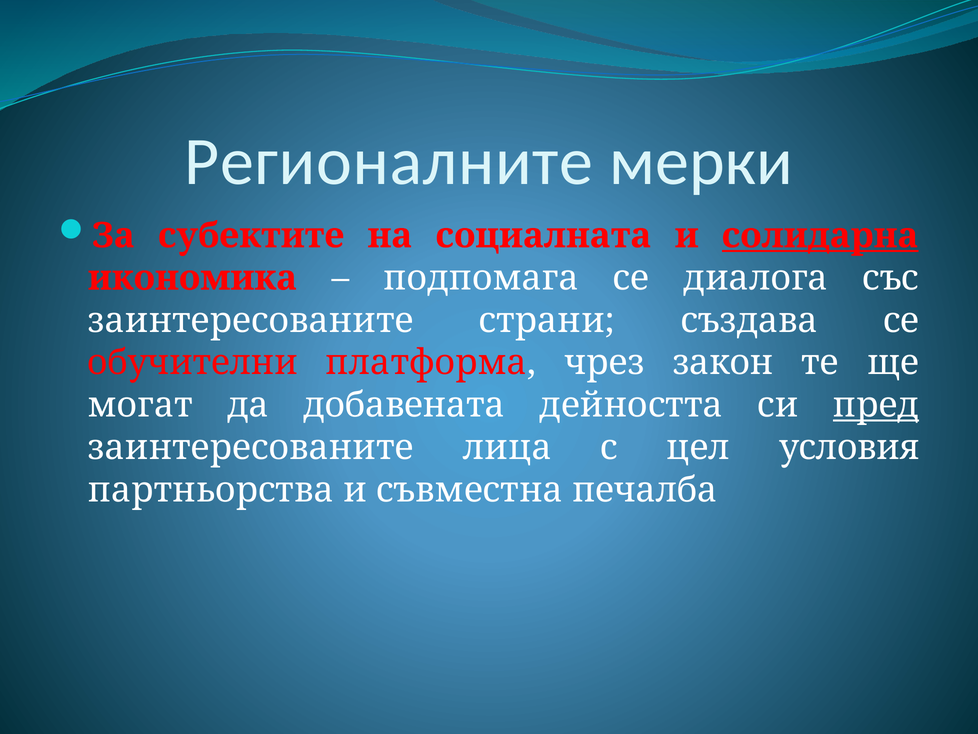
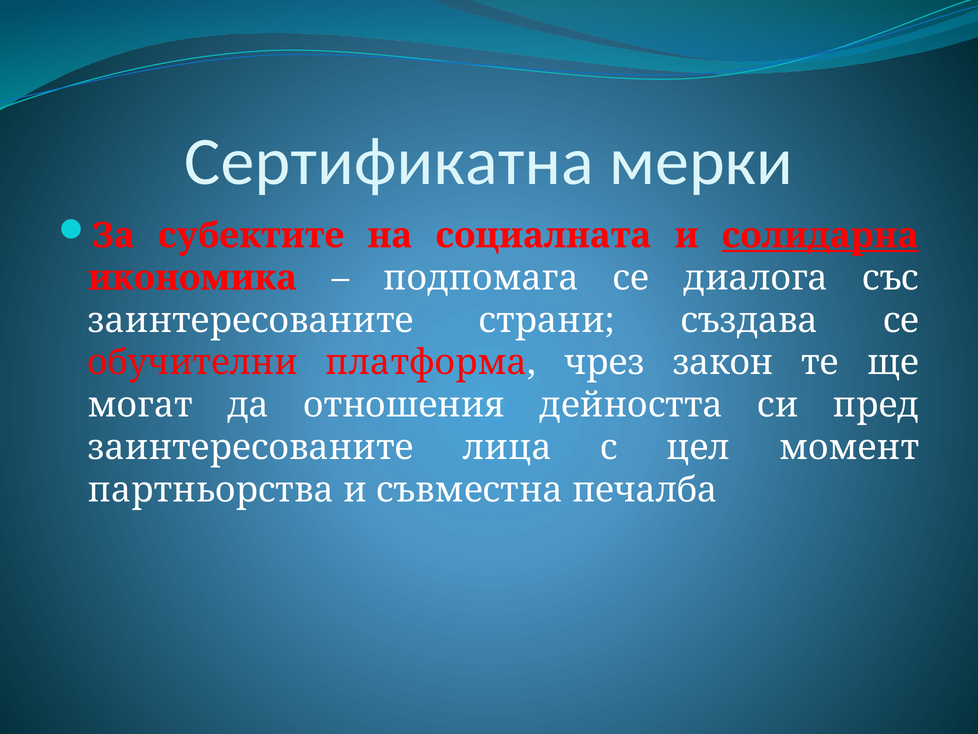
Регионалните: Регионалните -> Сертификатна
добавената: добавената -> отношения
пред underline: present -> none
условия: условия -> момент
